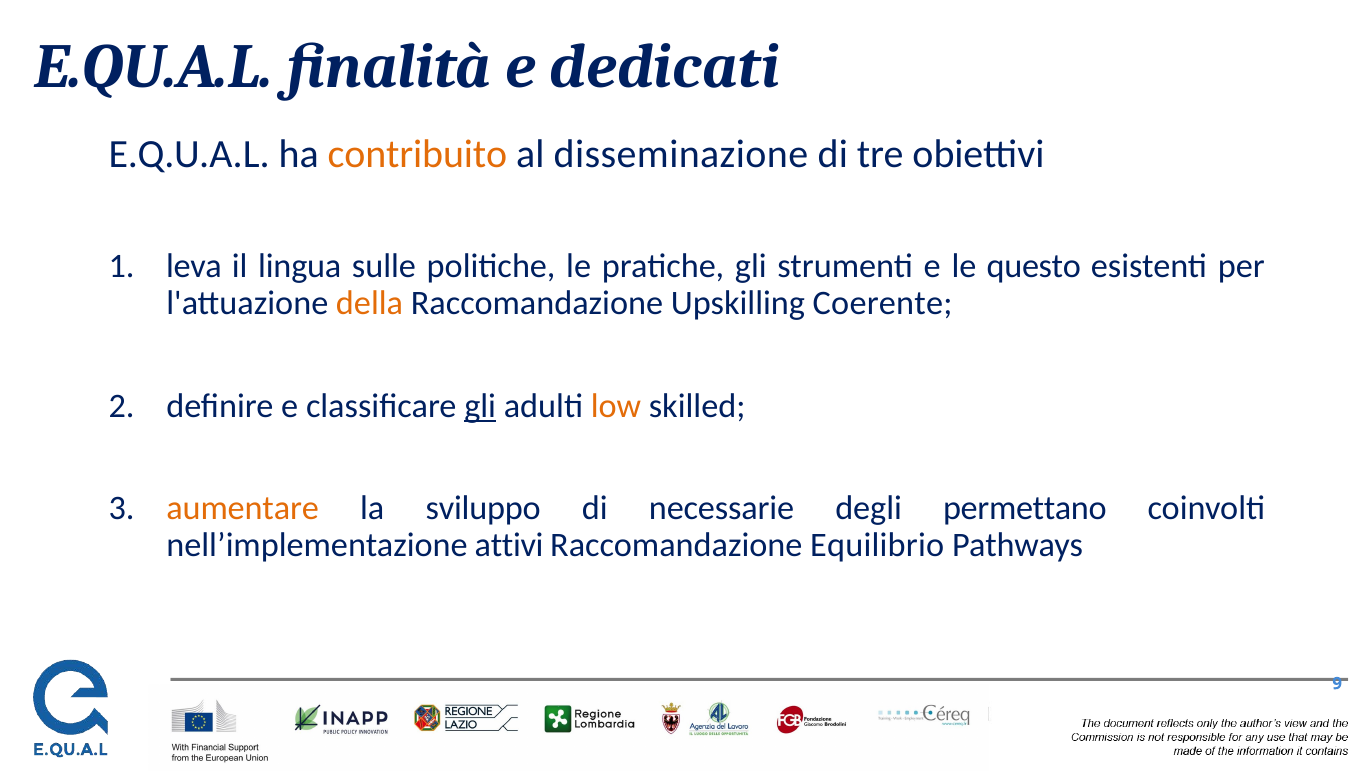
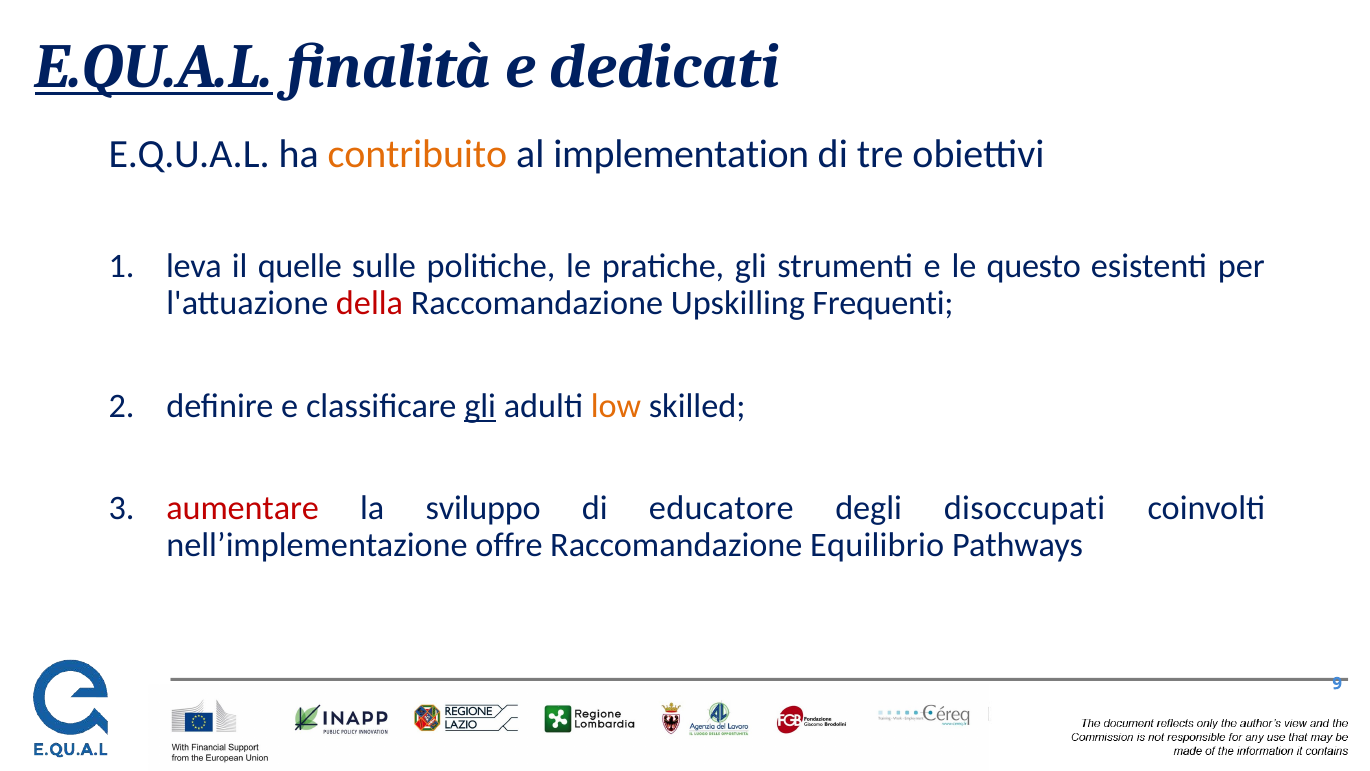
E.QU.A.L underline: none -> present
disseminazione: disseminazione -> implementation
lingua: lingua -> quelle
della colour: orange -> red
Coerente: Coerente -> Frequenti
aumentare colour: orange -> red
necessarie: necessarie -> educatore
permettano: permettano -> disoccupati
attivi: attivi -> offre
